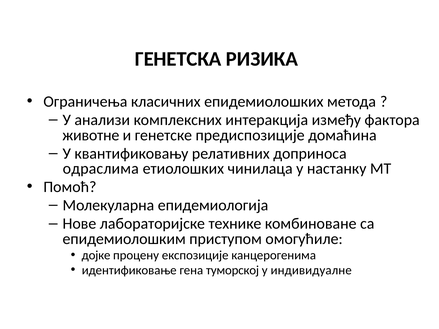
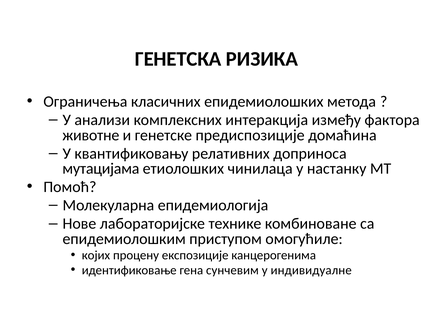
одраслима: одраслима -> мутацијама
дојке: дојке -> којих
туморској: туморској -> сунчевим
